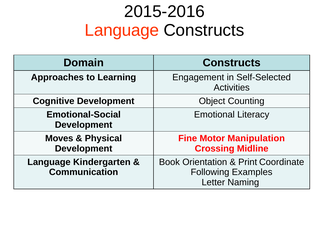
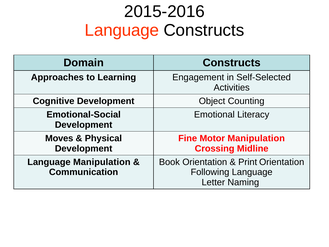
Language Kindergarten: Kindergarten -> Manipulation
Print Coordinate: Coordinate -> Orientation
Following Examples: Examples -> Language
